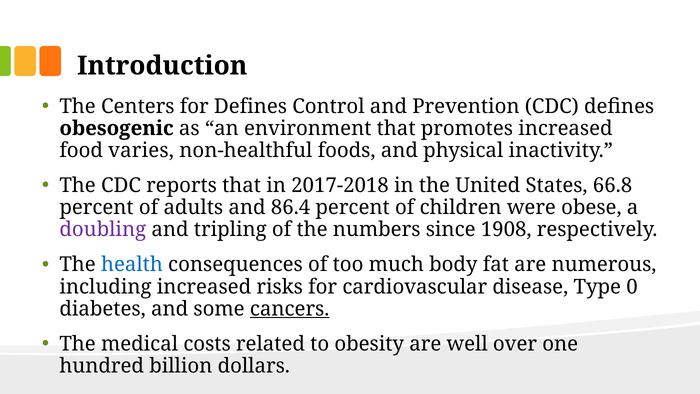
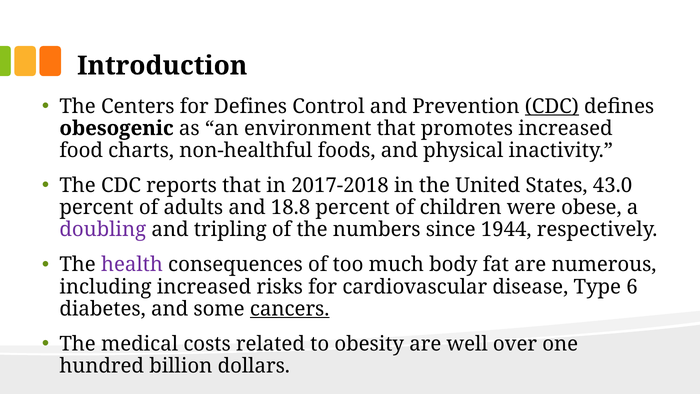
CDC at (552, 106) underline: none -> present
varies: varies -> charts
66.8: 66.8 -> 43.0
86.4: 86.4 -> 18.8
1908: 1908 -> 1944
health colour: blue -> purple
0: 0 -> 6
